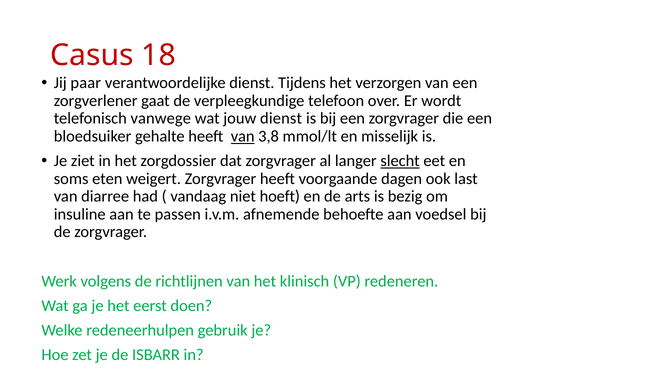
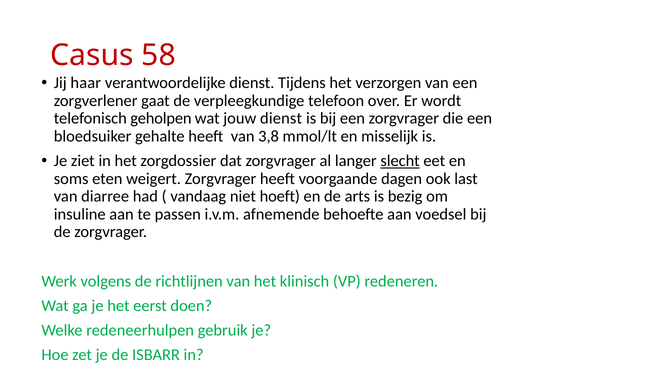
18: 18 -> 58
paar: paar -> haar
vanwege: vanwege -> geholpen
van at (243, 136) underline: present -> none
